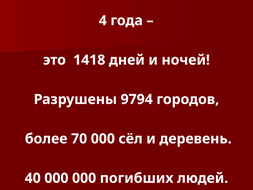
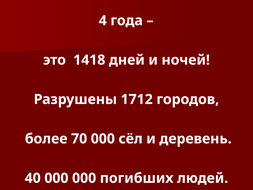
9794: 9794 -> 1712
